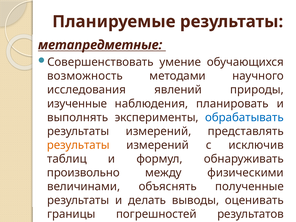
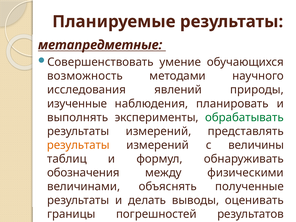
обрабатывать colour: blue -> green
исключив: исключив -> величины
произвольно: произвольно -> обозначения
